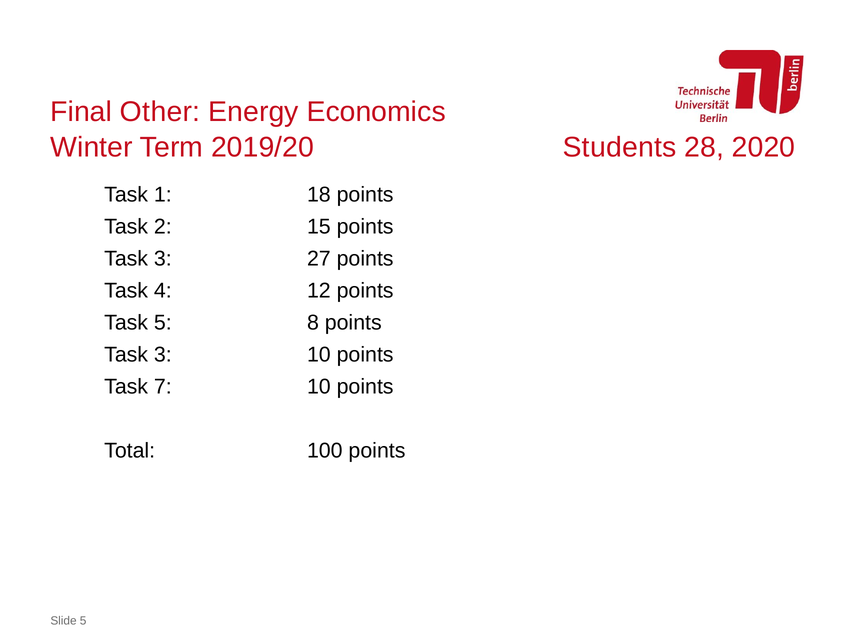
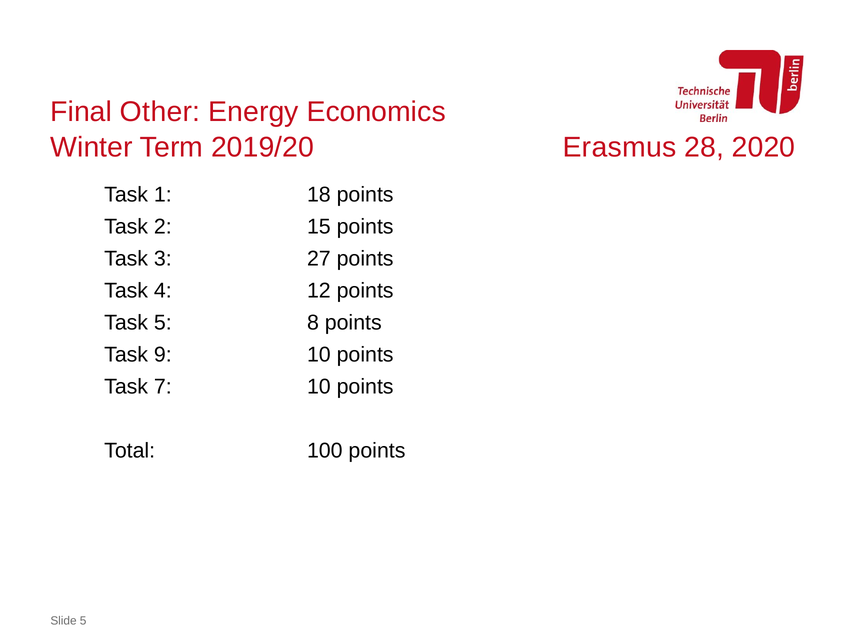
Students: Students -> Erasmus
3 at (163, 355): 3 -> 9
